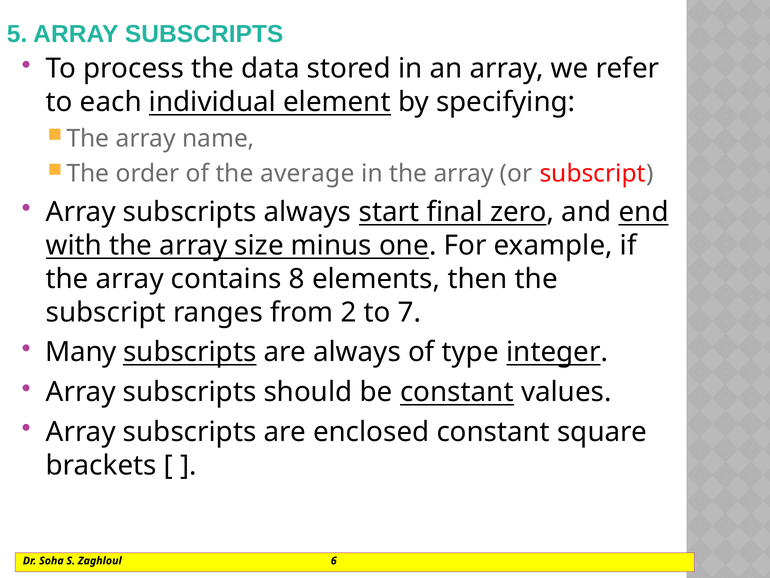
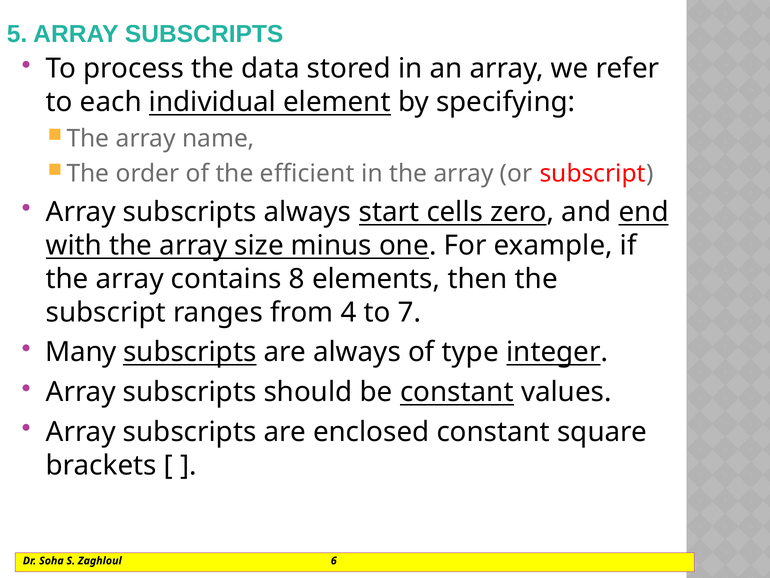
average: average -> efficient
final: final -> cells
2: 2 -> 4
